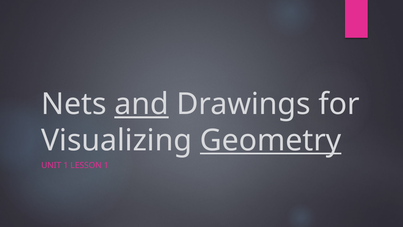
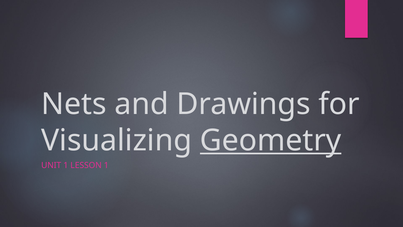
and underline: present -> none
